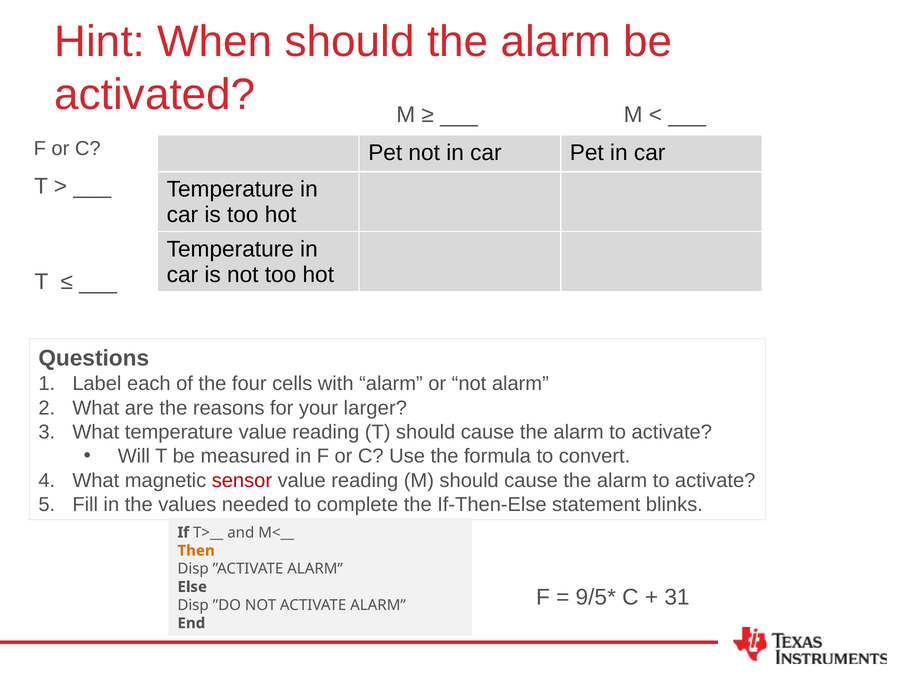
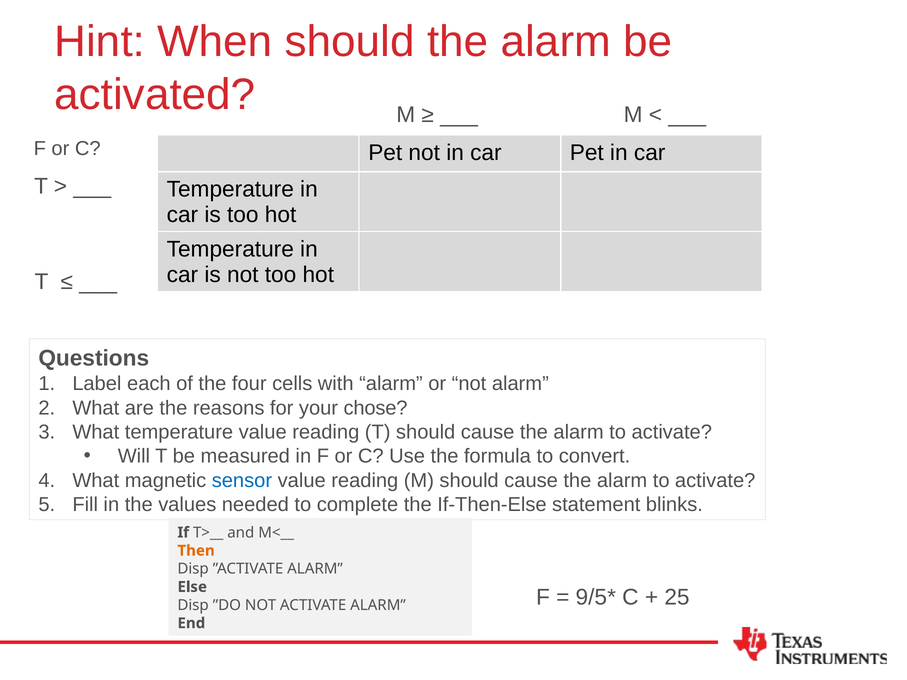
larger: larger -> chose
sensor colour: red -> blue
31: 31 -> 25
